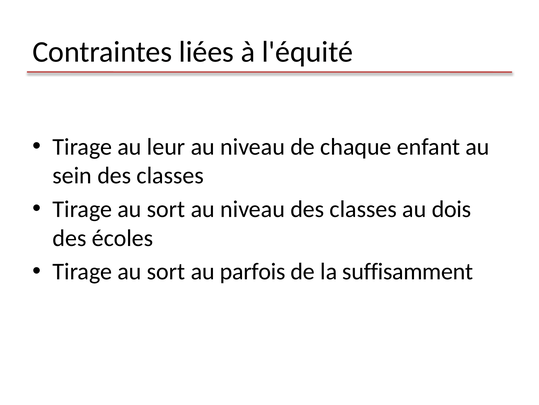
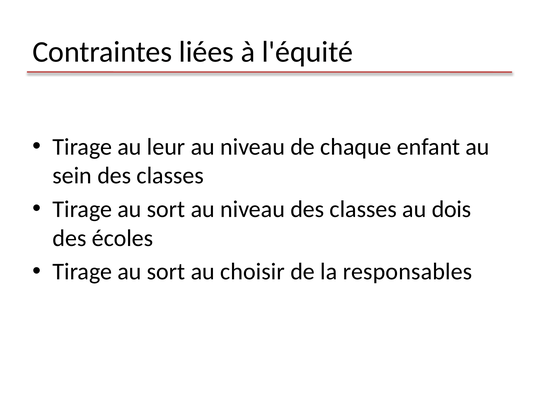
parfois: parfois -> choisir
suffisamment: suffisamment -> responsables
